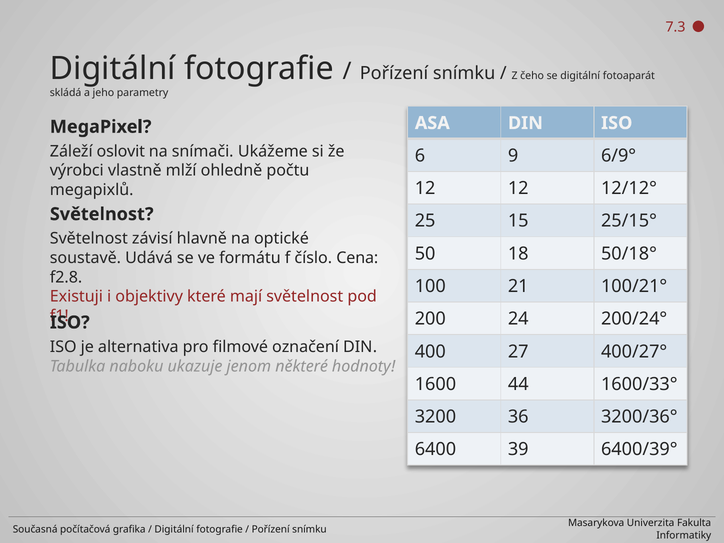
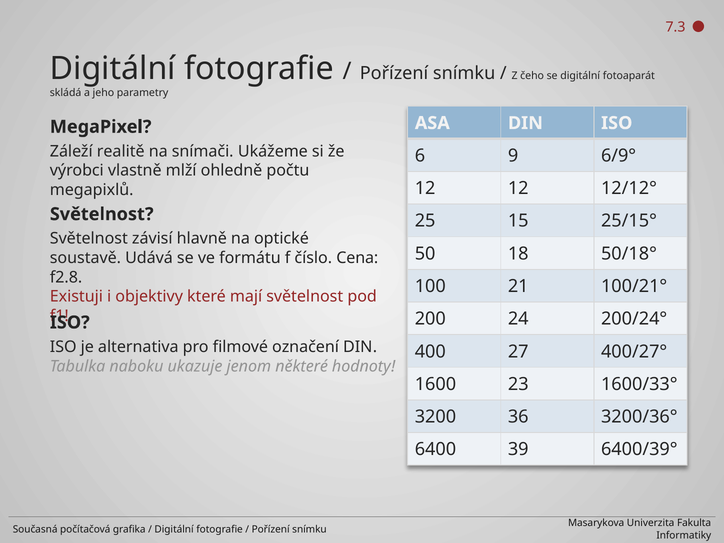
oslovit: oslovit -> realitě
44: 44 -> 23
